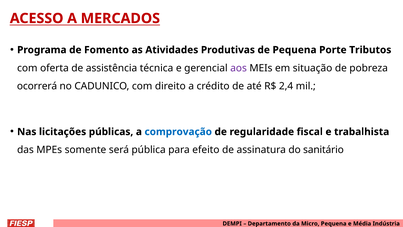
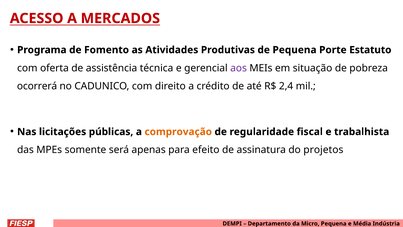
Tributos: Tributos -> Estatuto
comprovação colour: blue -> orange
pública: pública -> apenas
sanitário: sanitário -> projetos
